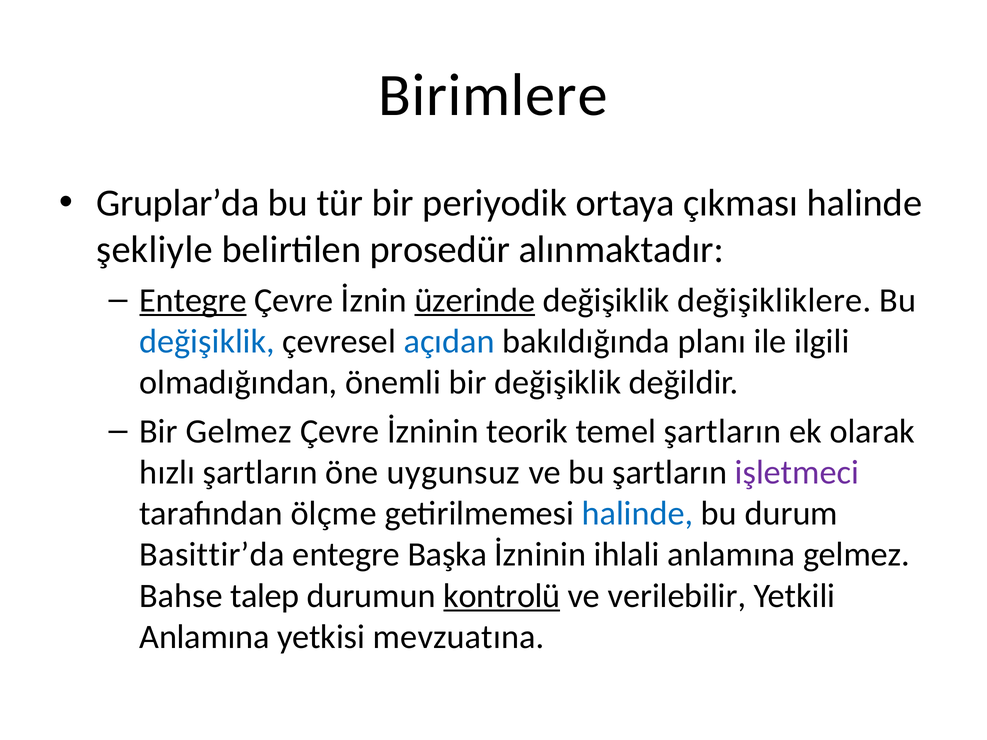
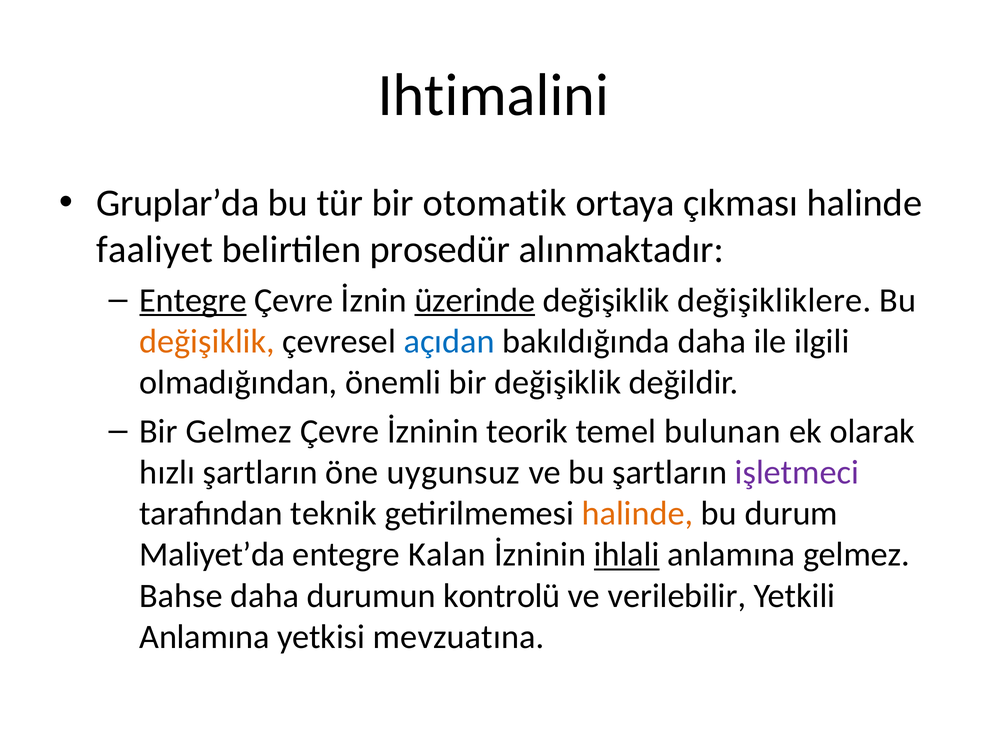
Birimlere: Birimlere -> Ihtimalini
periyodik: periyodik -> otomatik
şekliyle: şekliyle -> faaliyet
değişiklik at (207, 342) colour: blue -> orange
bakıldığında planı: planı -> daha
temel şartların: şartların -> bulunan
ölçme: ölçme -> teknik
halinde at (638, 514) colour: blue -> orange
Basittir’da: Basittir’da -> Maliyet’da
Başka: Başka -> Kalan
ihlali underline: none -> present
Bahse talep: talep -> daha
kontrolü underline: present -> none
